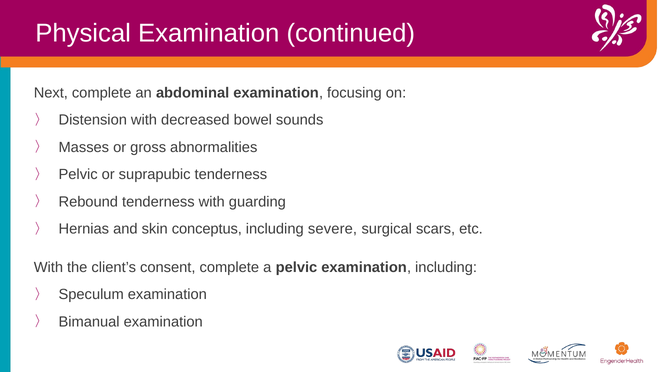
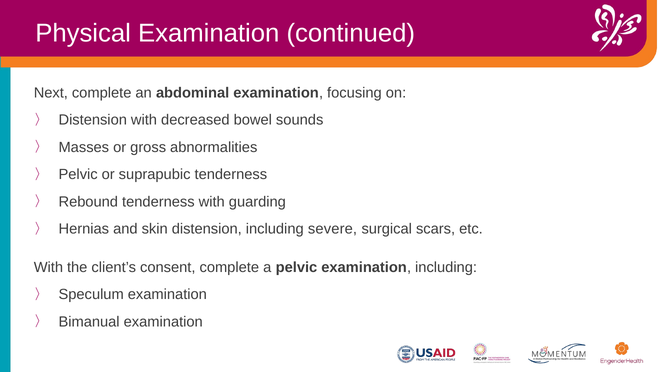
skin conceptus: conceptus -> distension
